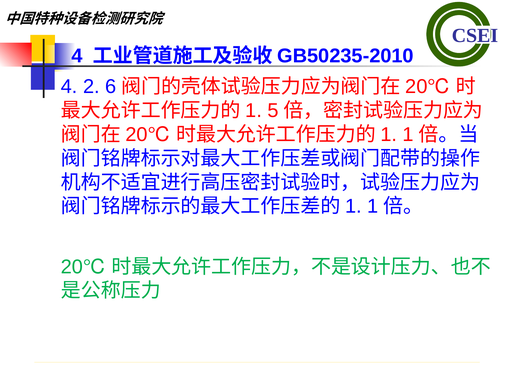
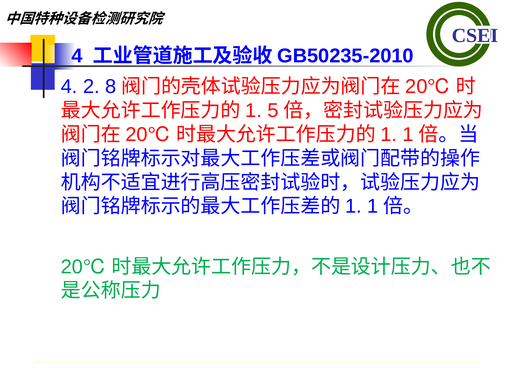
6: 6 -> 8
